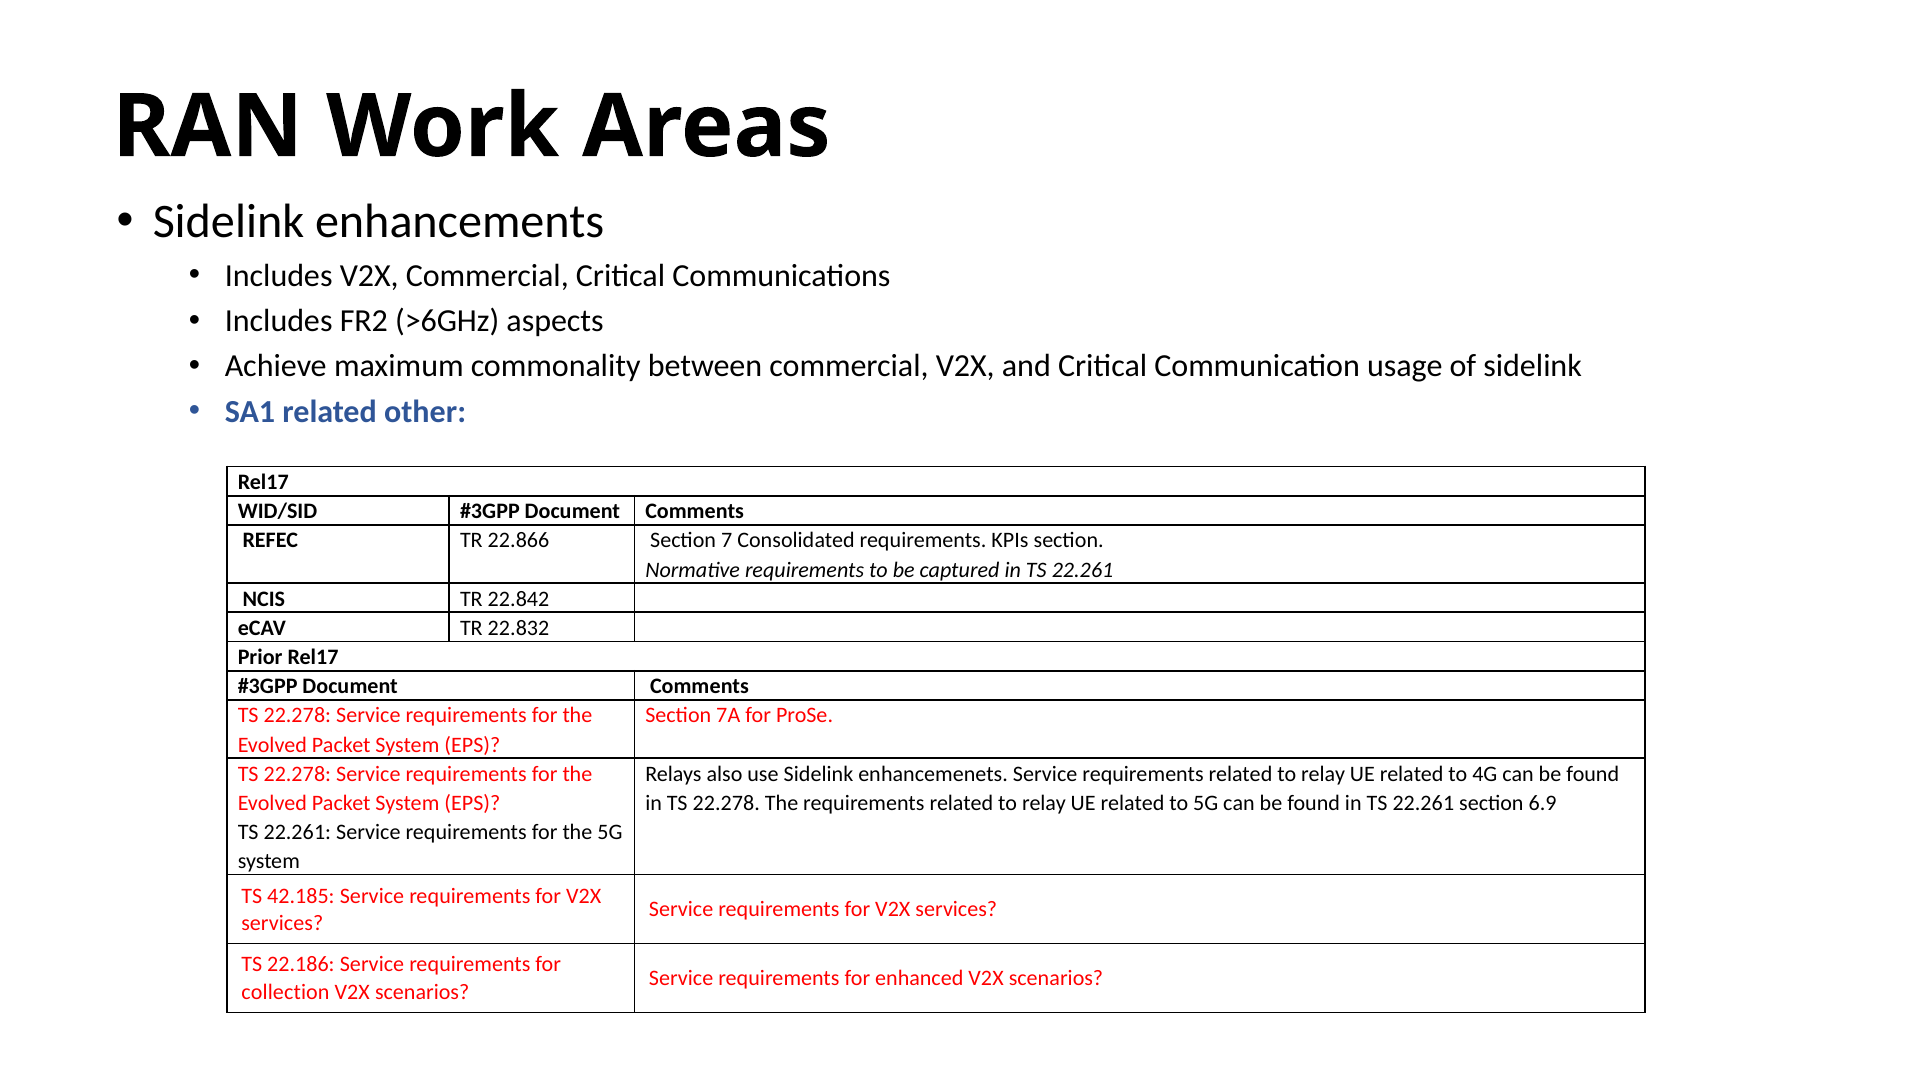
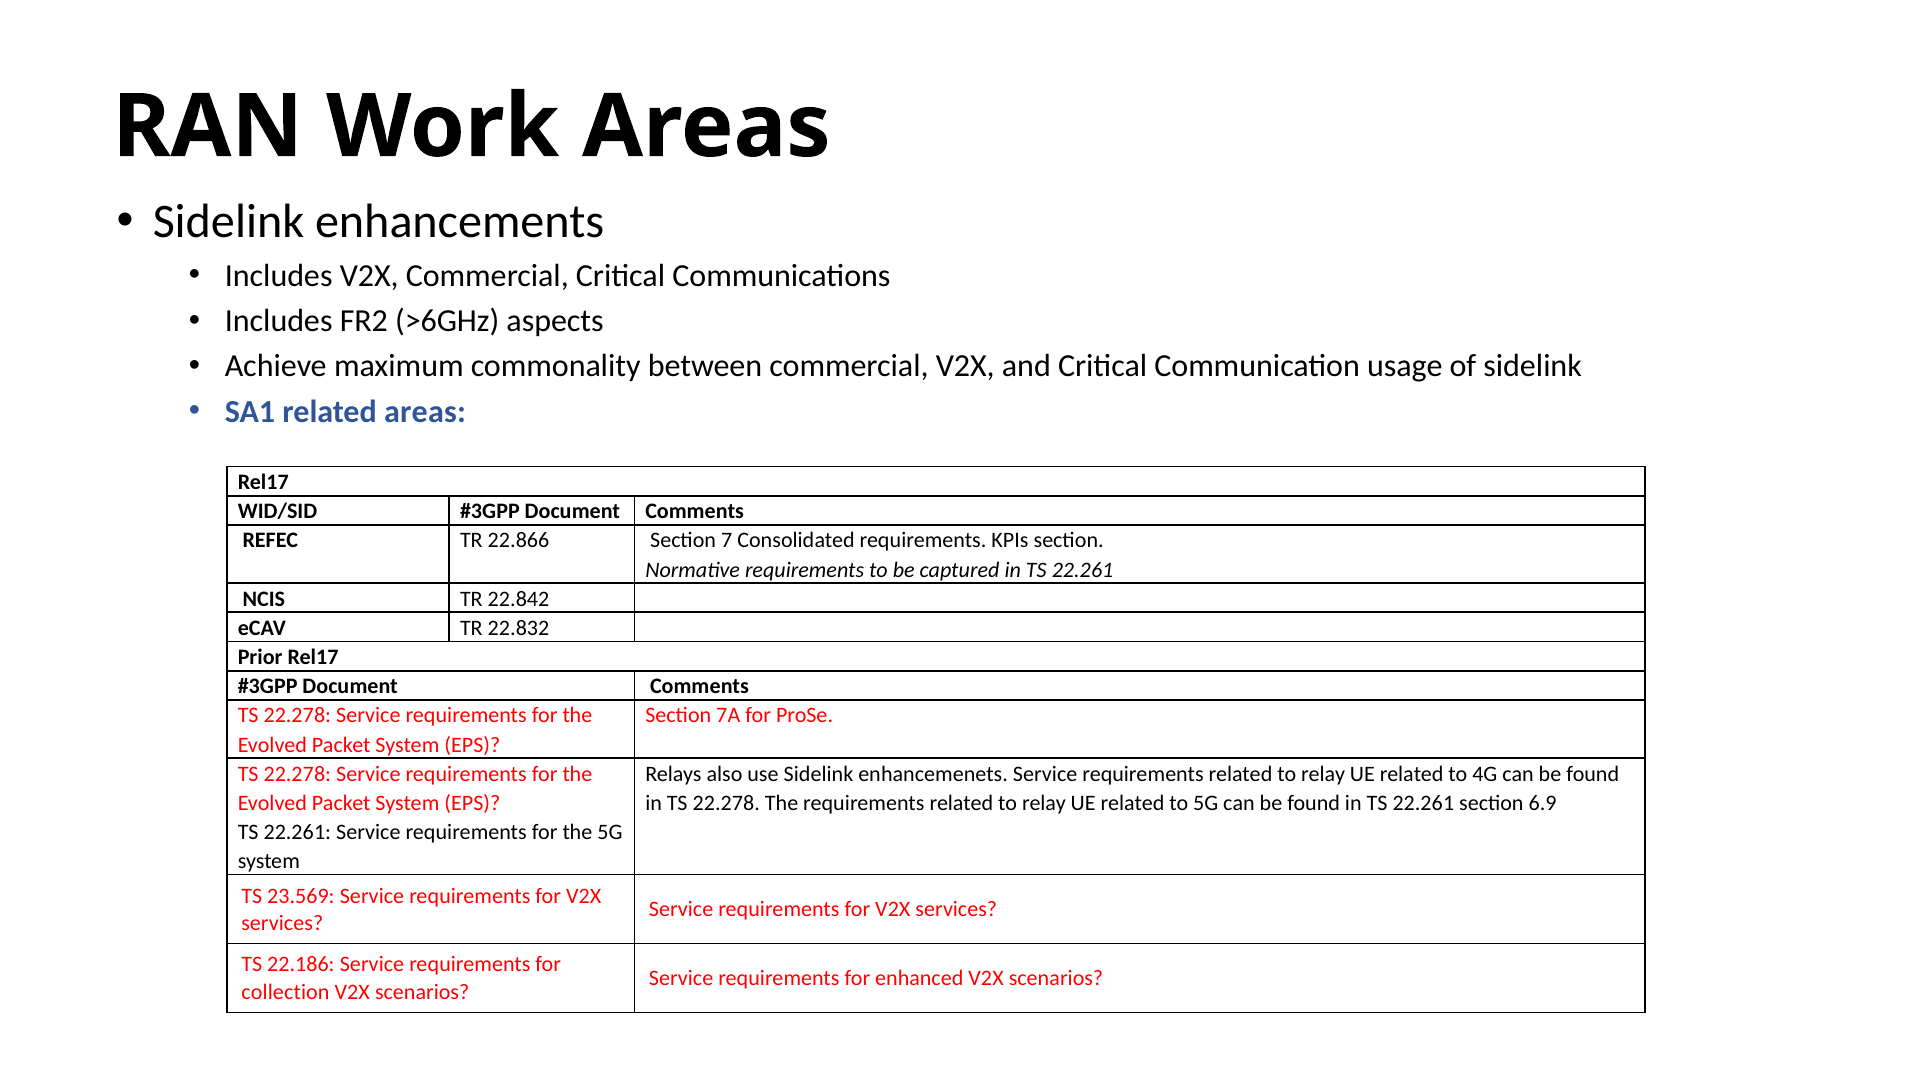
related other: other -> areas
42.185: 42.185 -> 23.569
